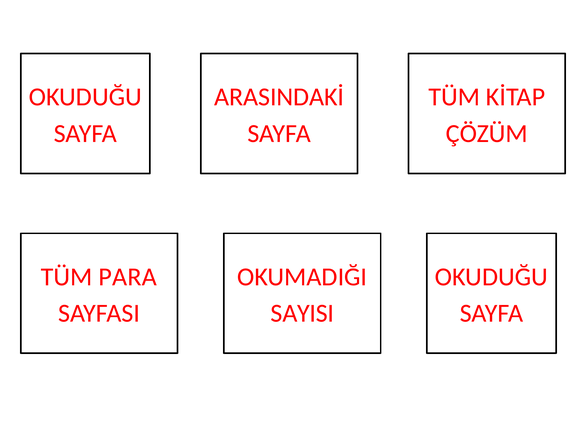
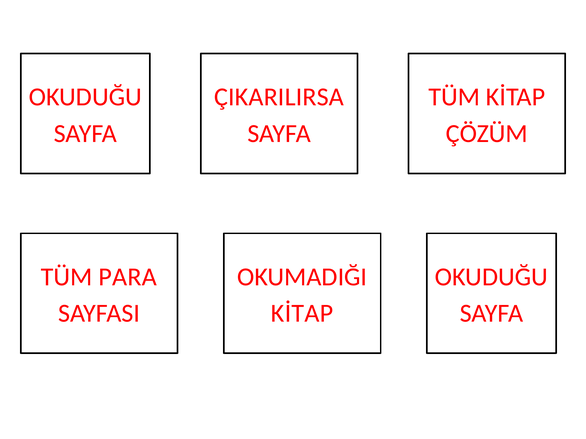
ARASINDAKİ: ARASINDAKİ -> ÇIKARILIRSA
SAYISI at (302, 314): SAYISI -> KİTAP
